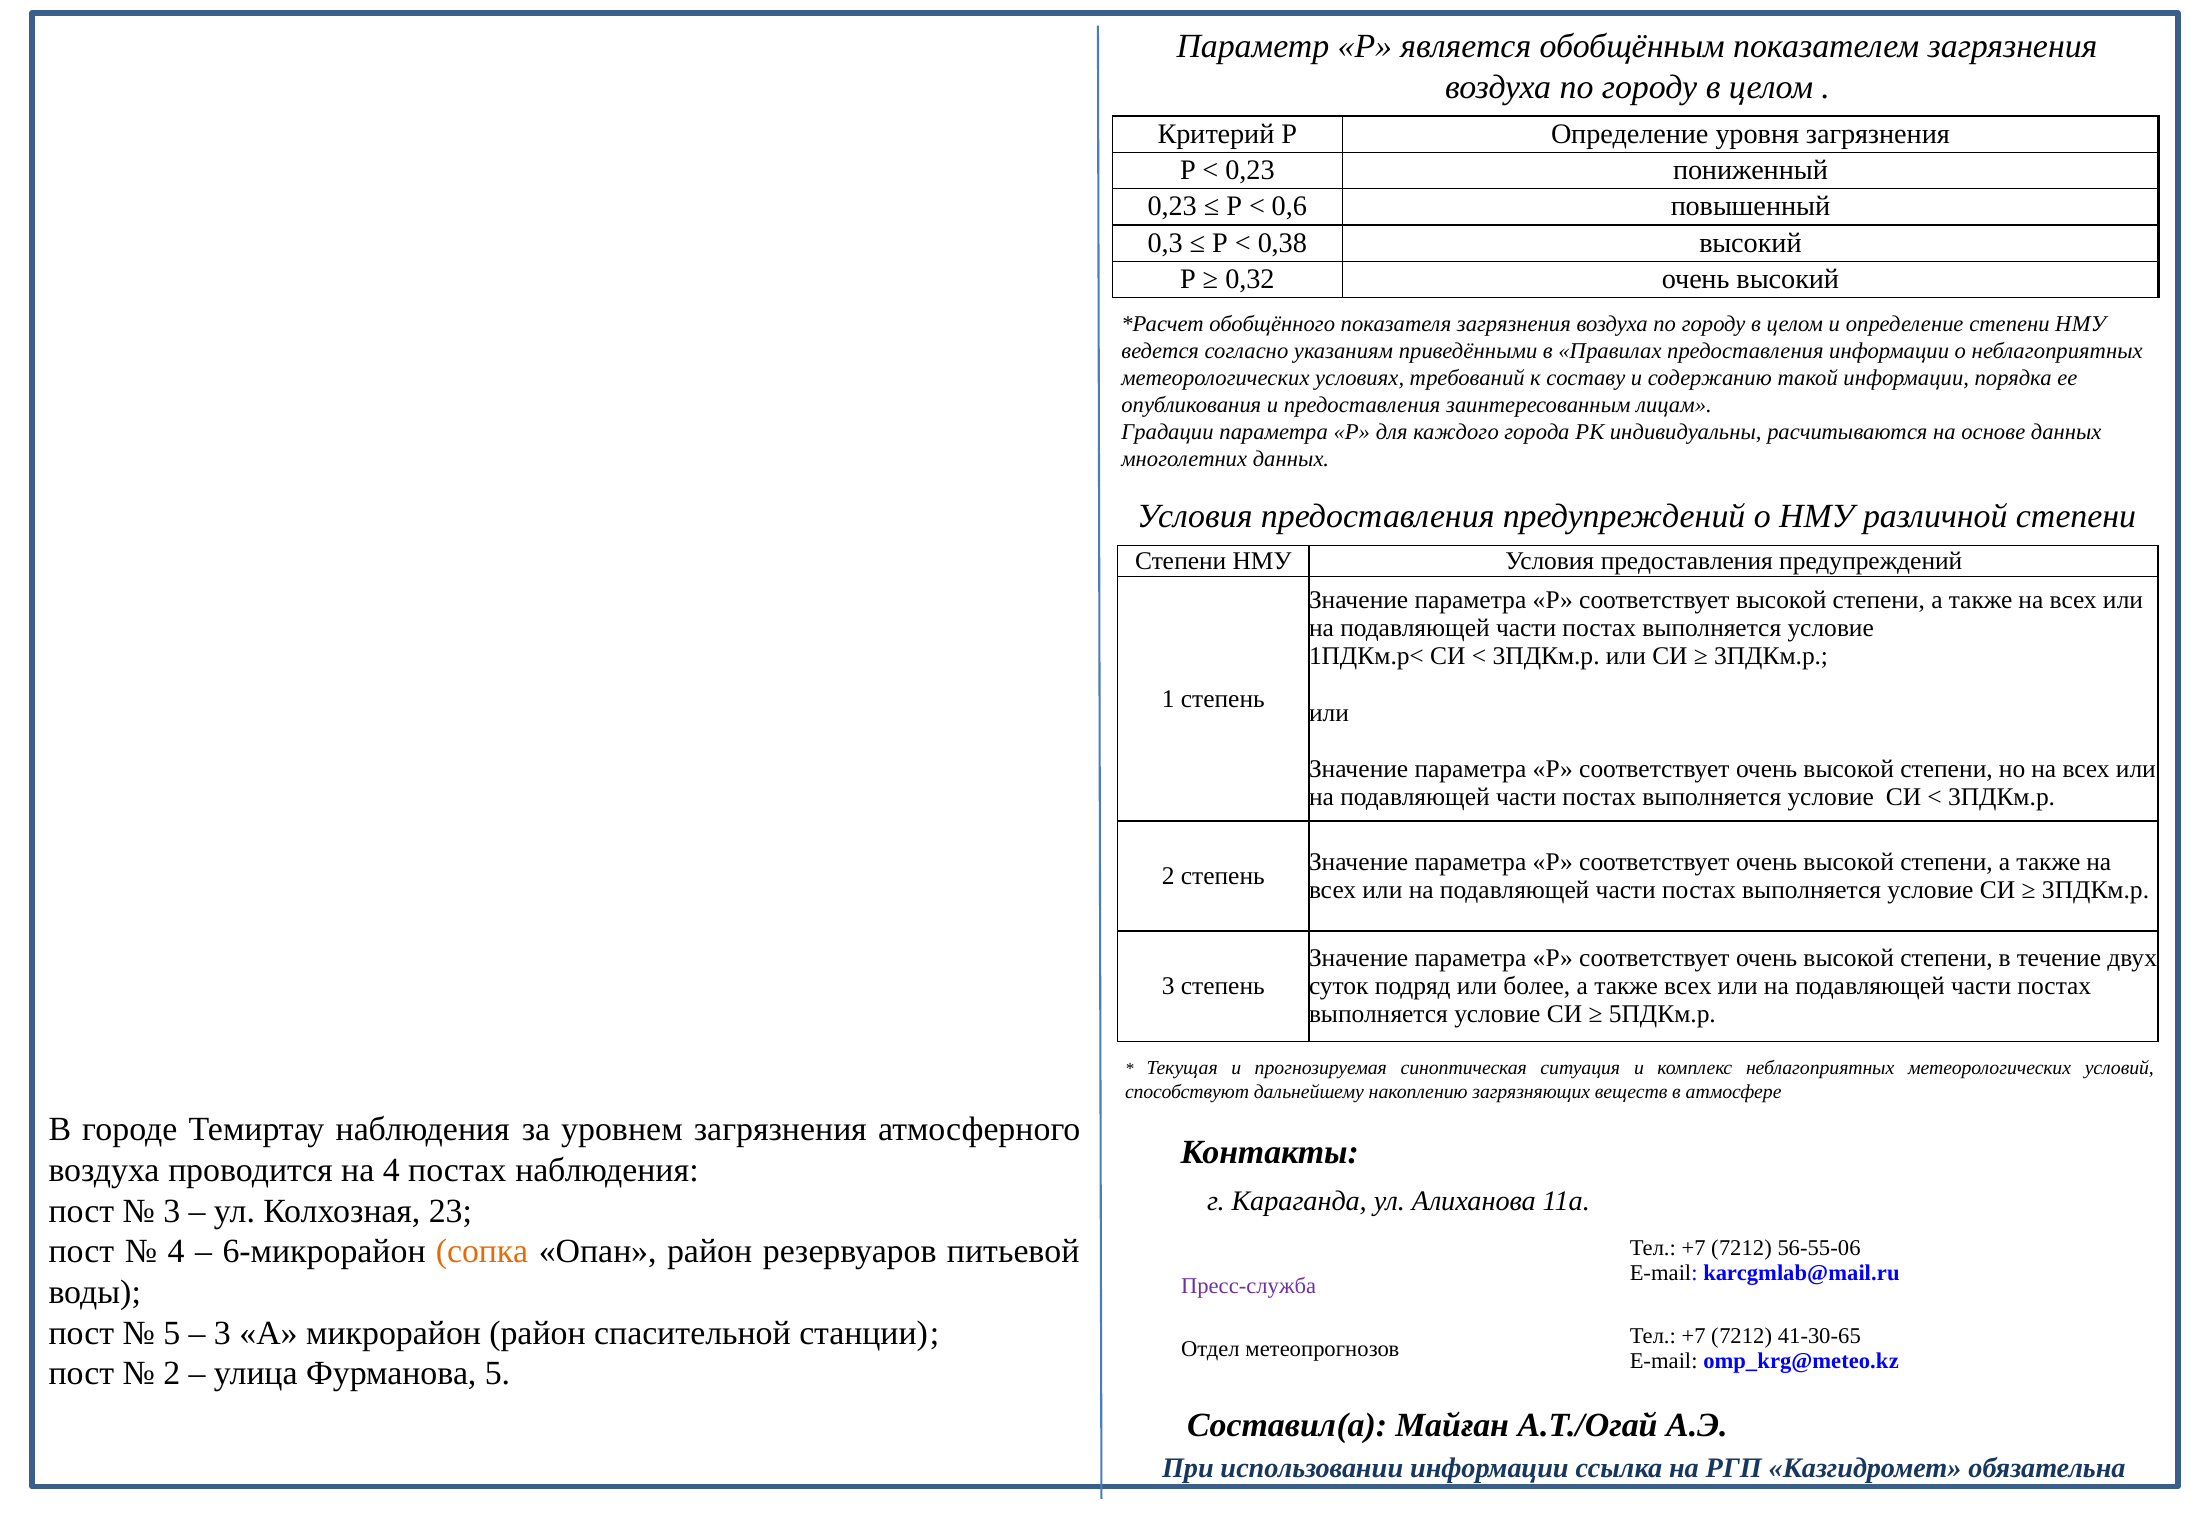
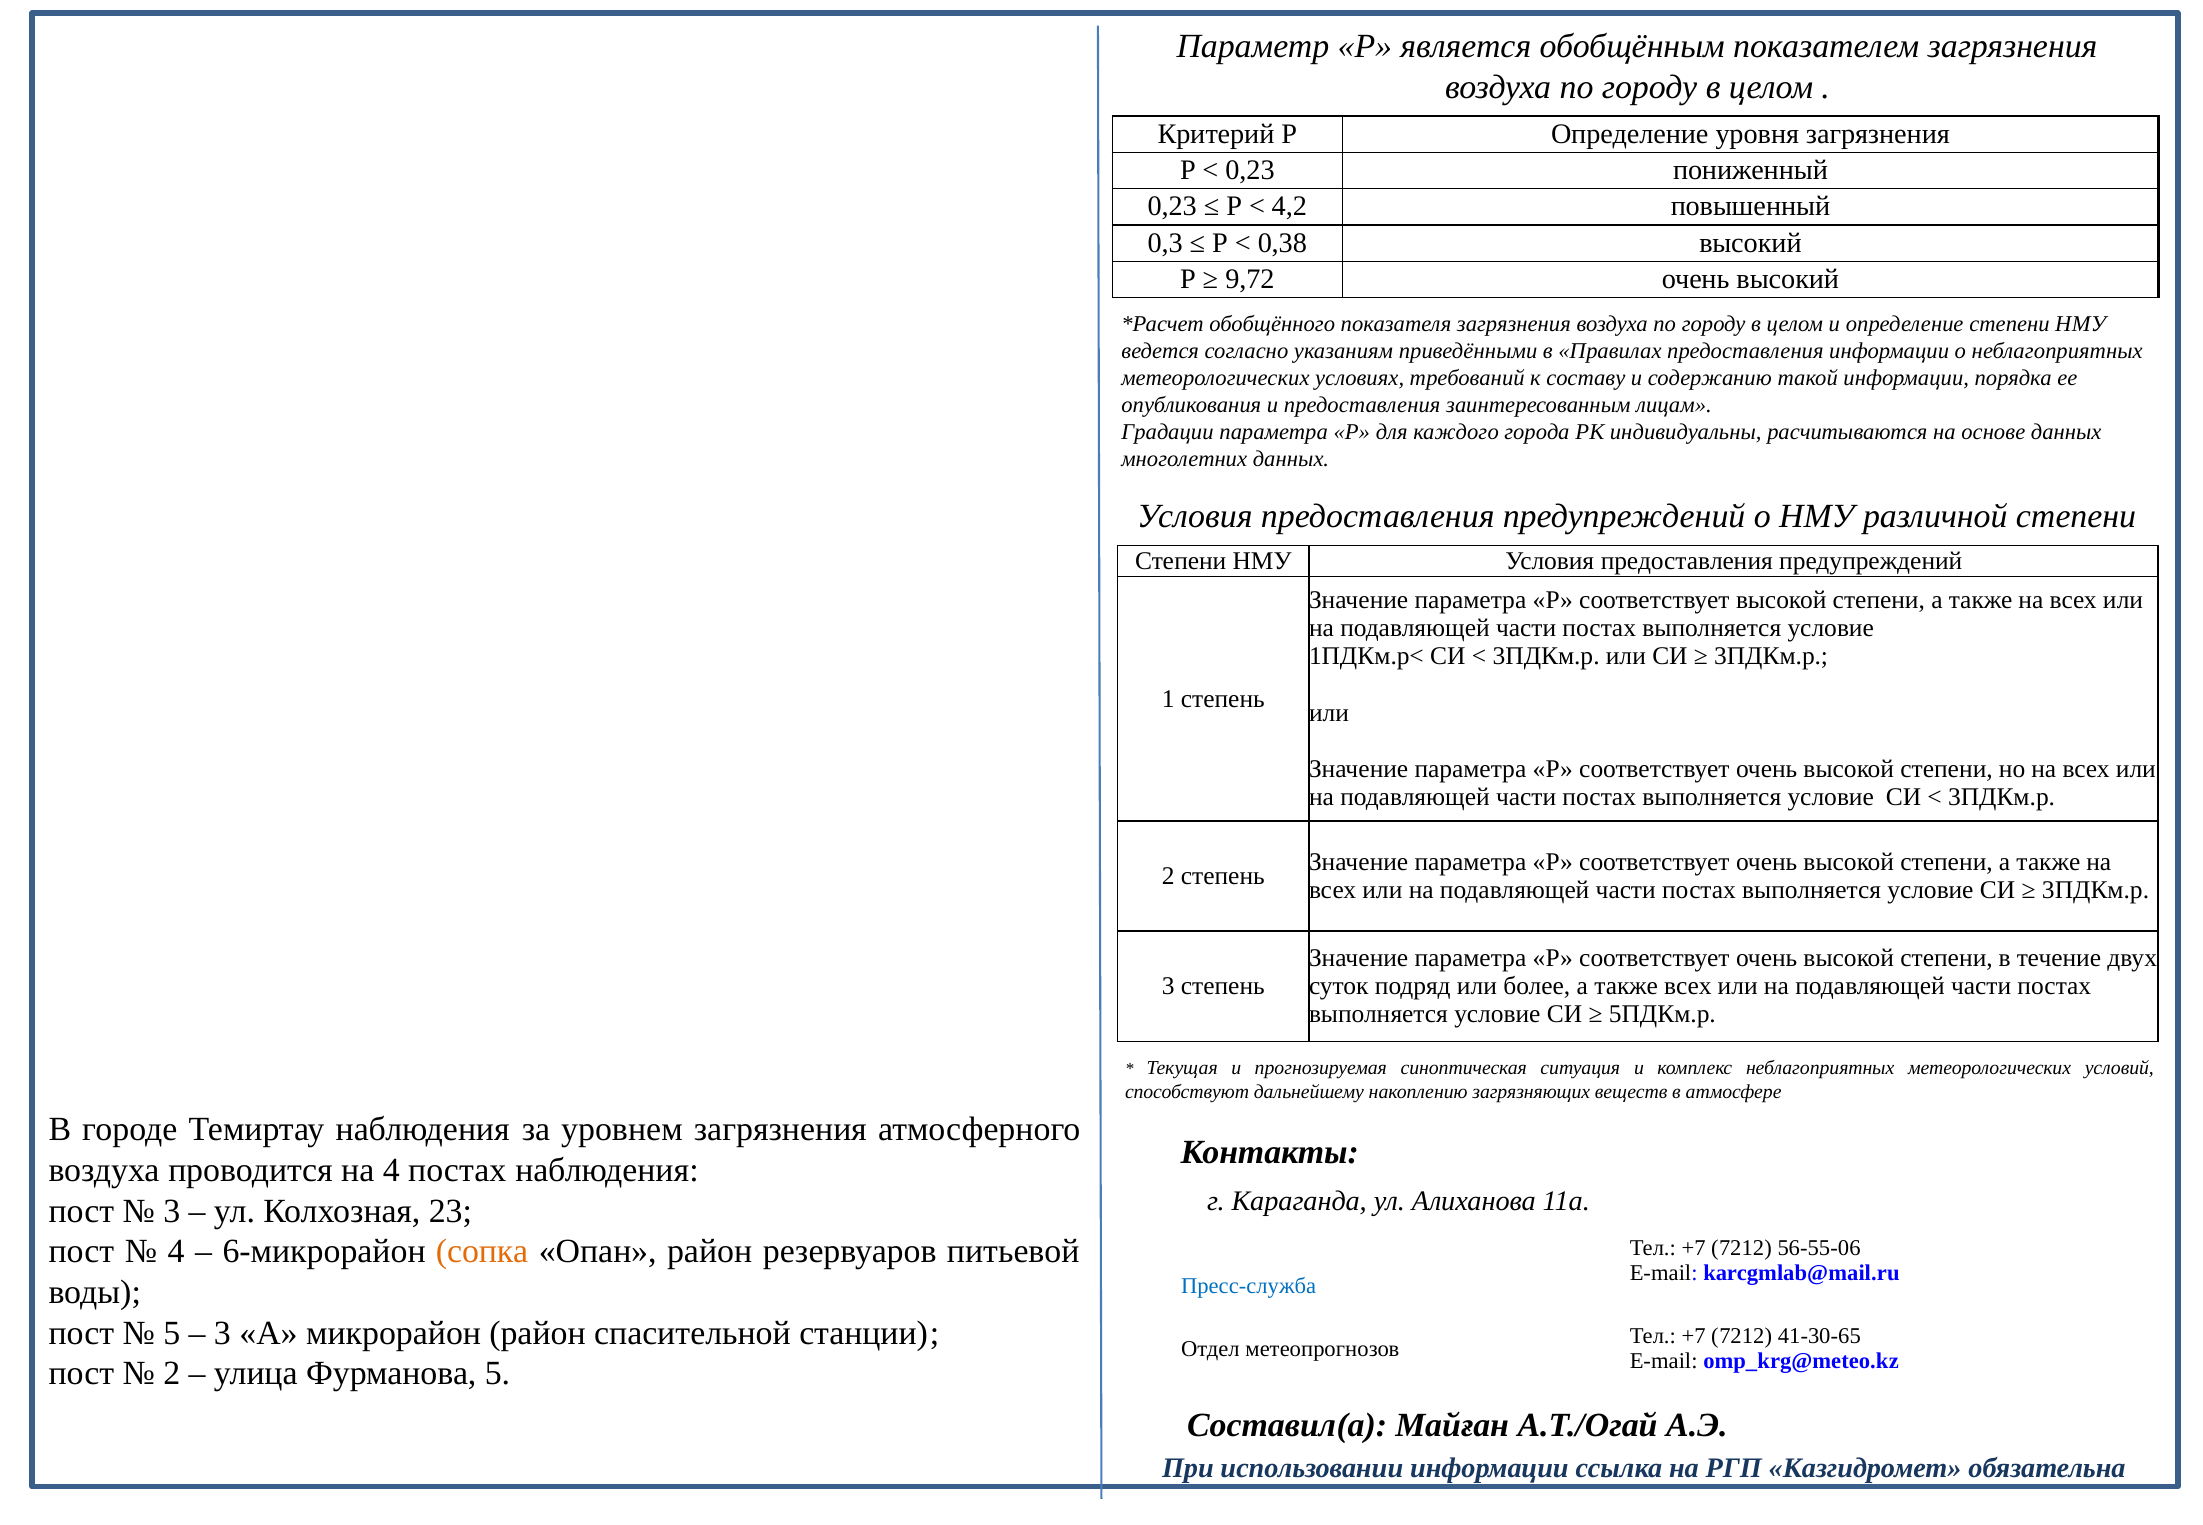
0,6: 0,6 -> 4,2
0,32: 0,32 -> 9,72
Пресс-служба colour: purple -> blue
